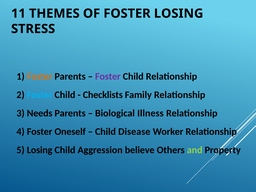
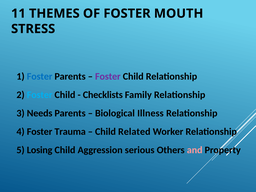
FOSTER LOSING: LOSING -> MOUTH
Foster at (40, 76) colour: orange -> blue
Oneself: Oneself -> Trauma
Disease: Disease -> Related
believe: believe -> serious
and colour: light green -> pink
